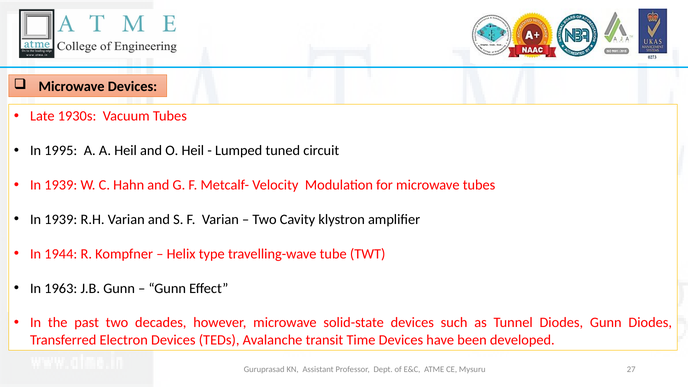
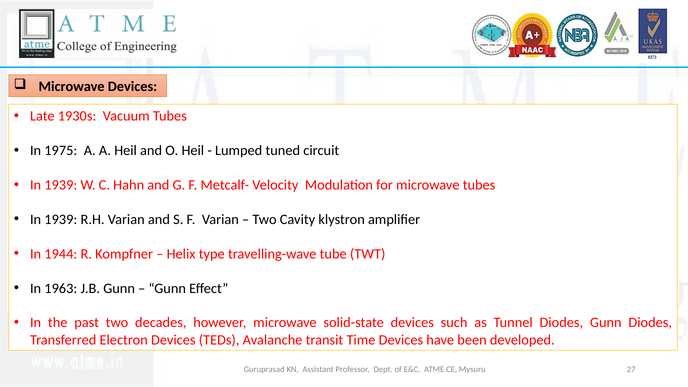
1995: 1995 -> 1975
